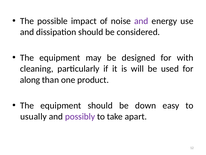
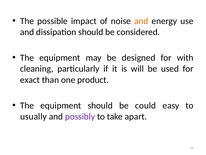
and at (141, 21) colour: purple -> orange
along: along -> exact
down: down -> could
